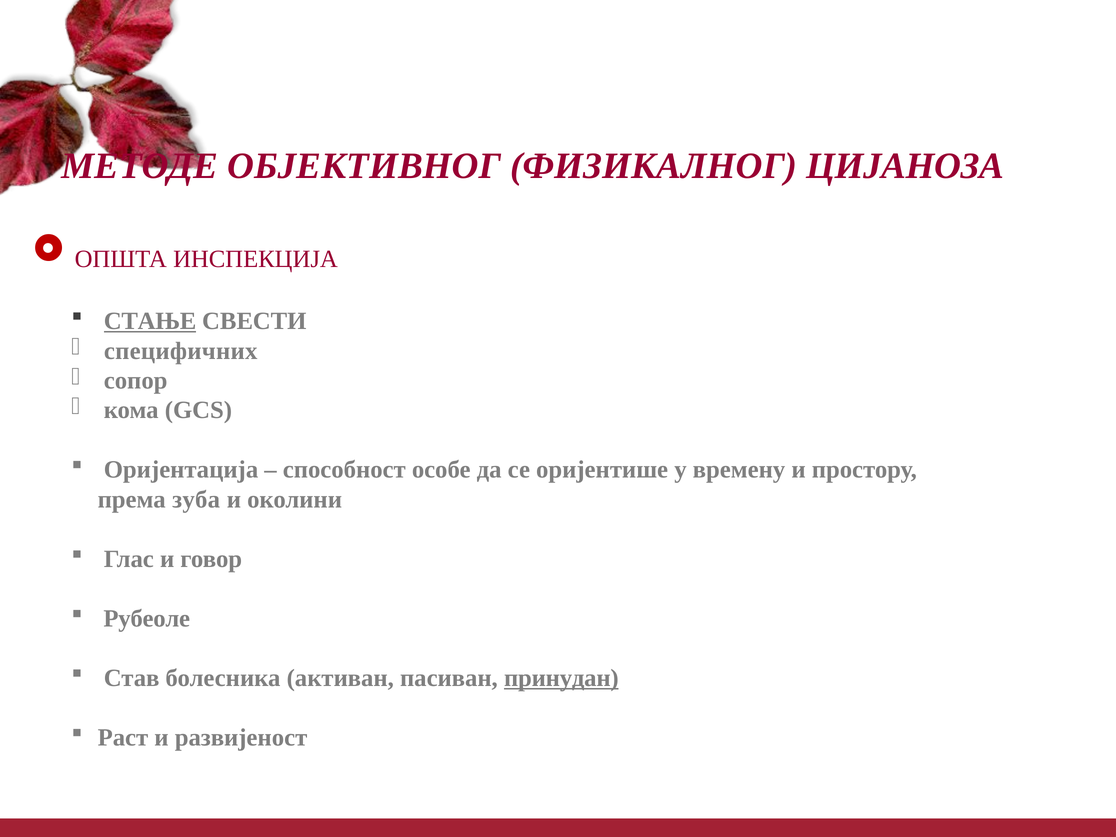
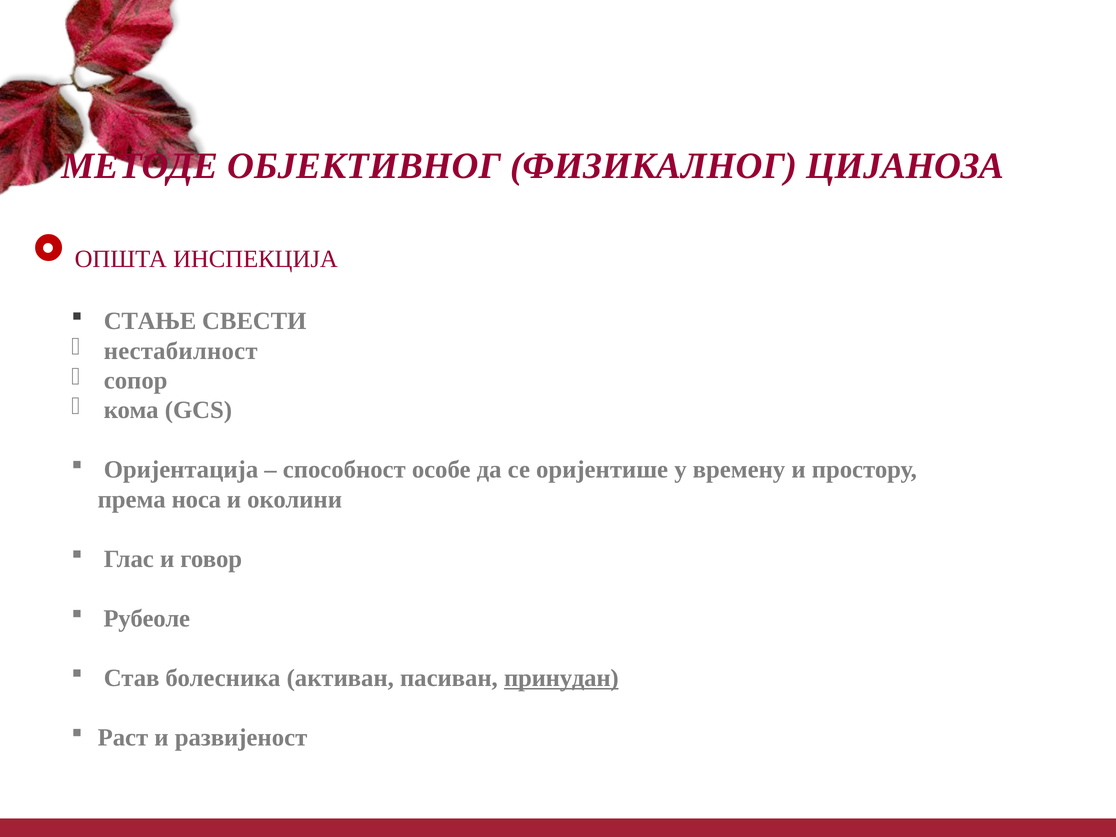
СТАЊЕ underline: present -> none
специфичних: специфичних -> нестабилност
зуба: зуба -> носа
